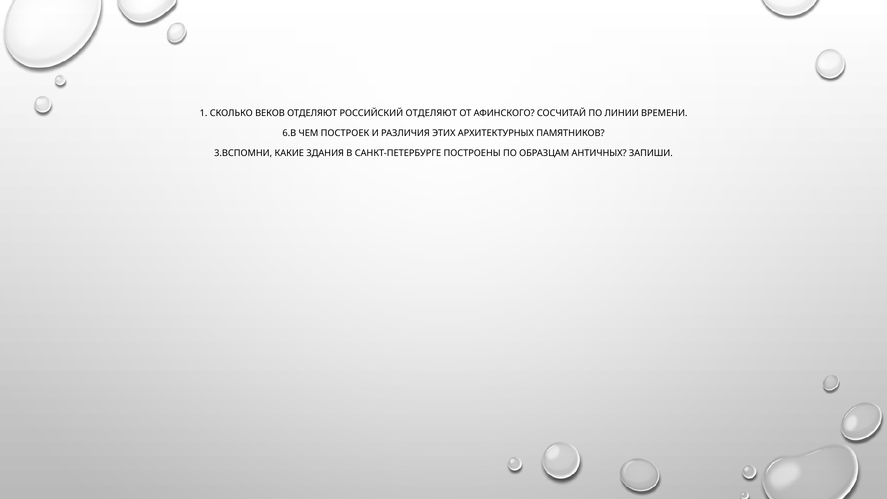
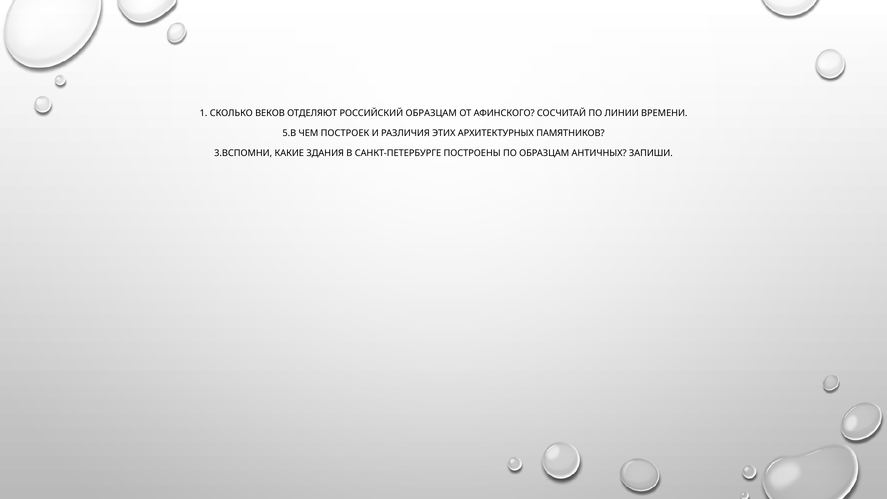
РОССИЙСКИЙ ОТДЕЛЯЮТ: ОТДЕЛЯЮТ -> ОБРАЗЦАМ
6.В: 6.В -> 5.В
